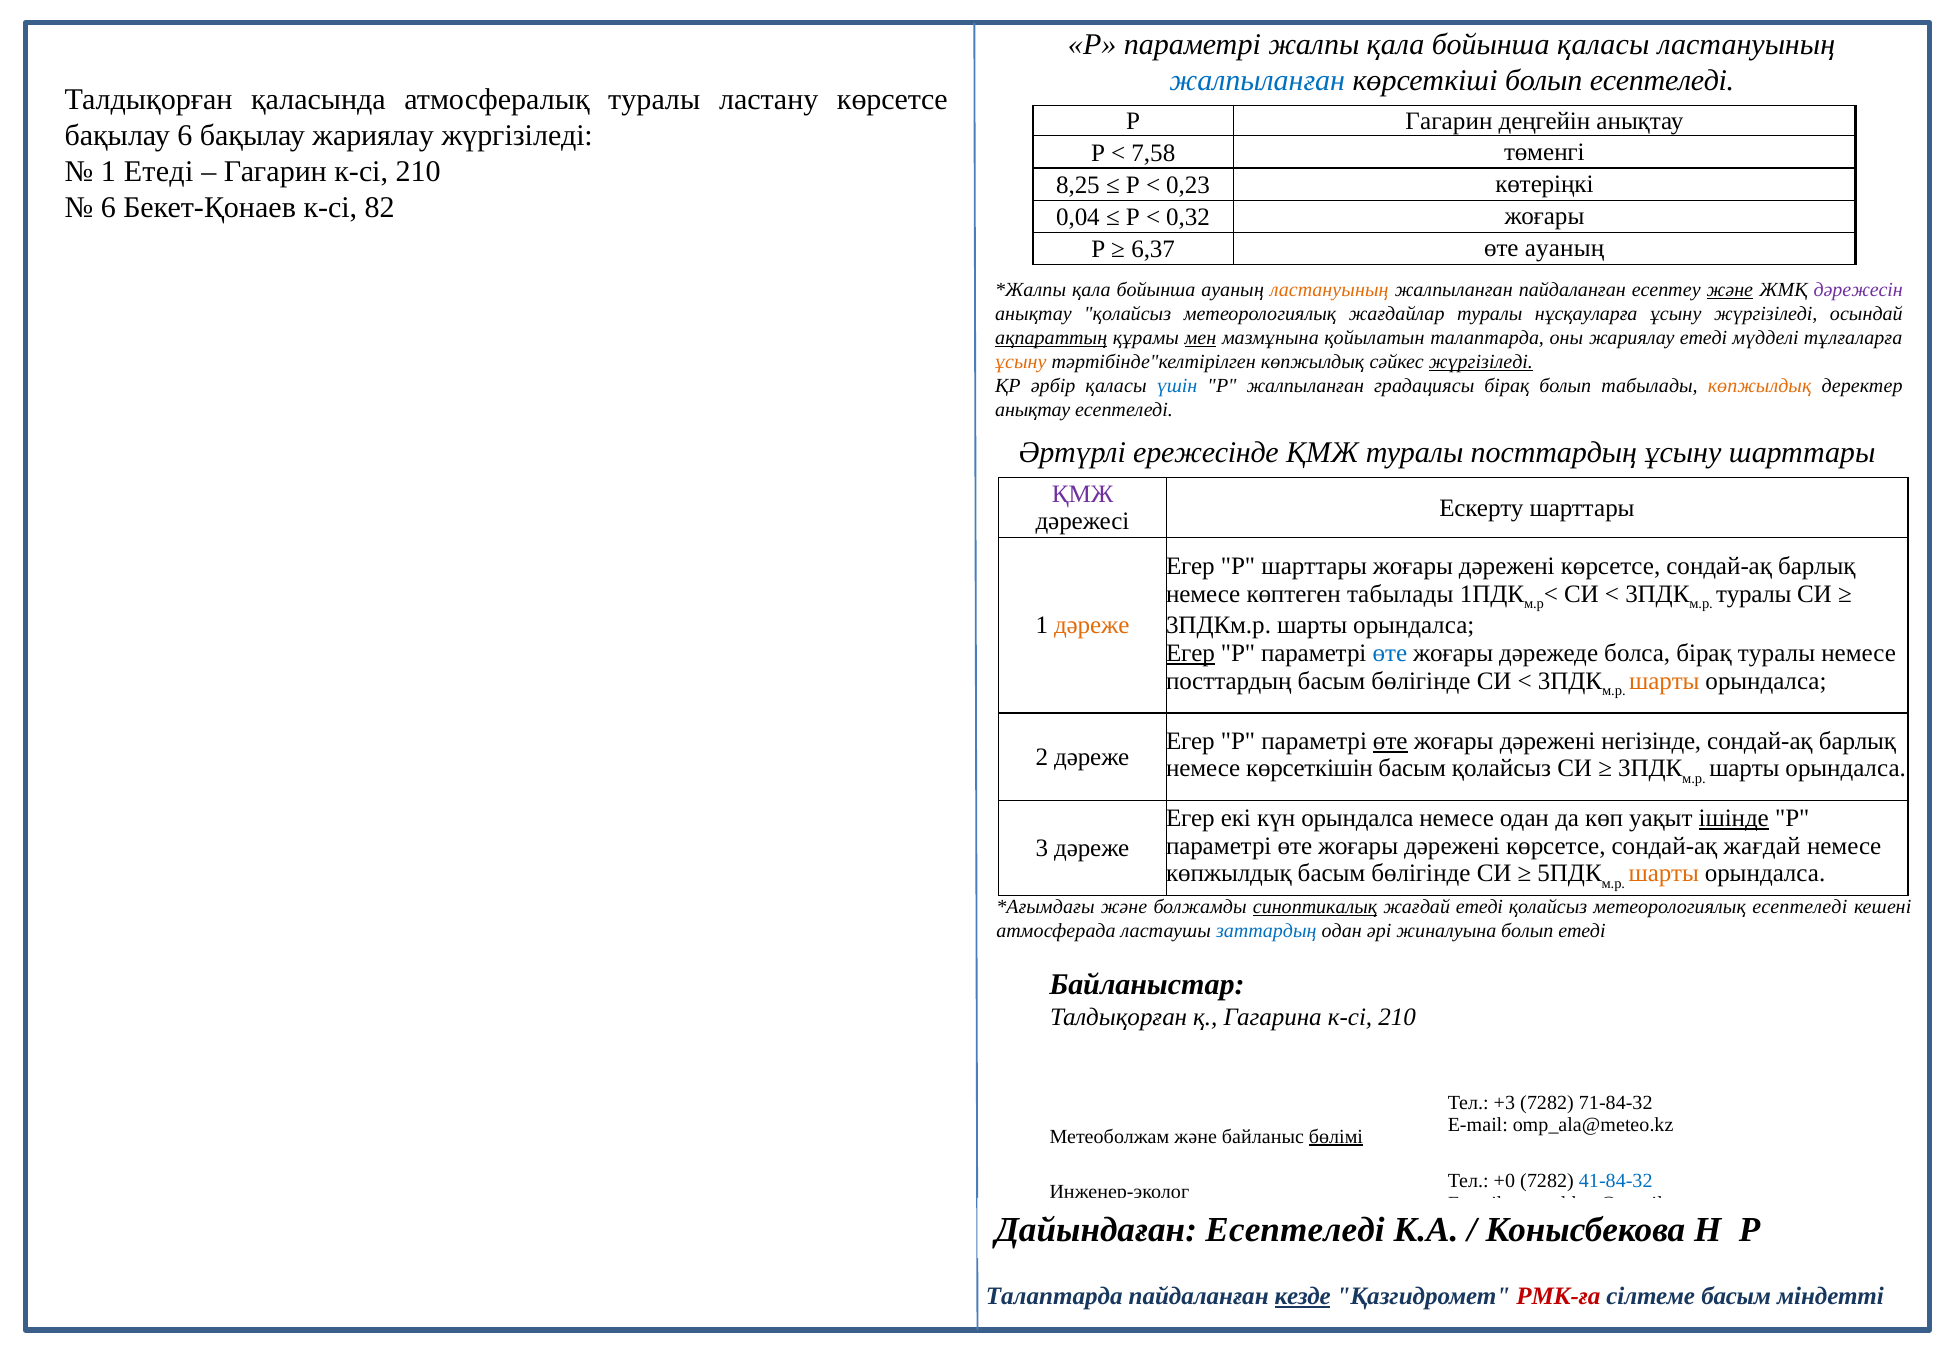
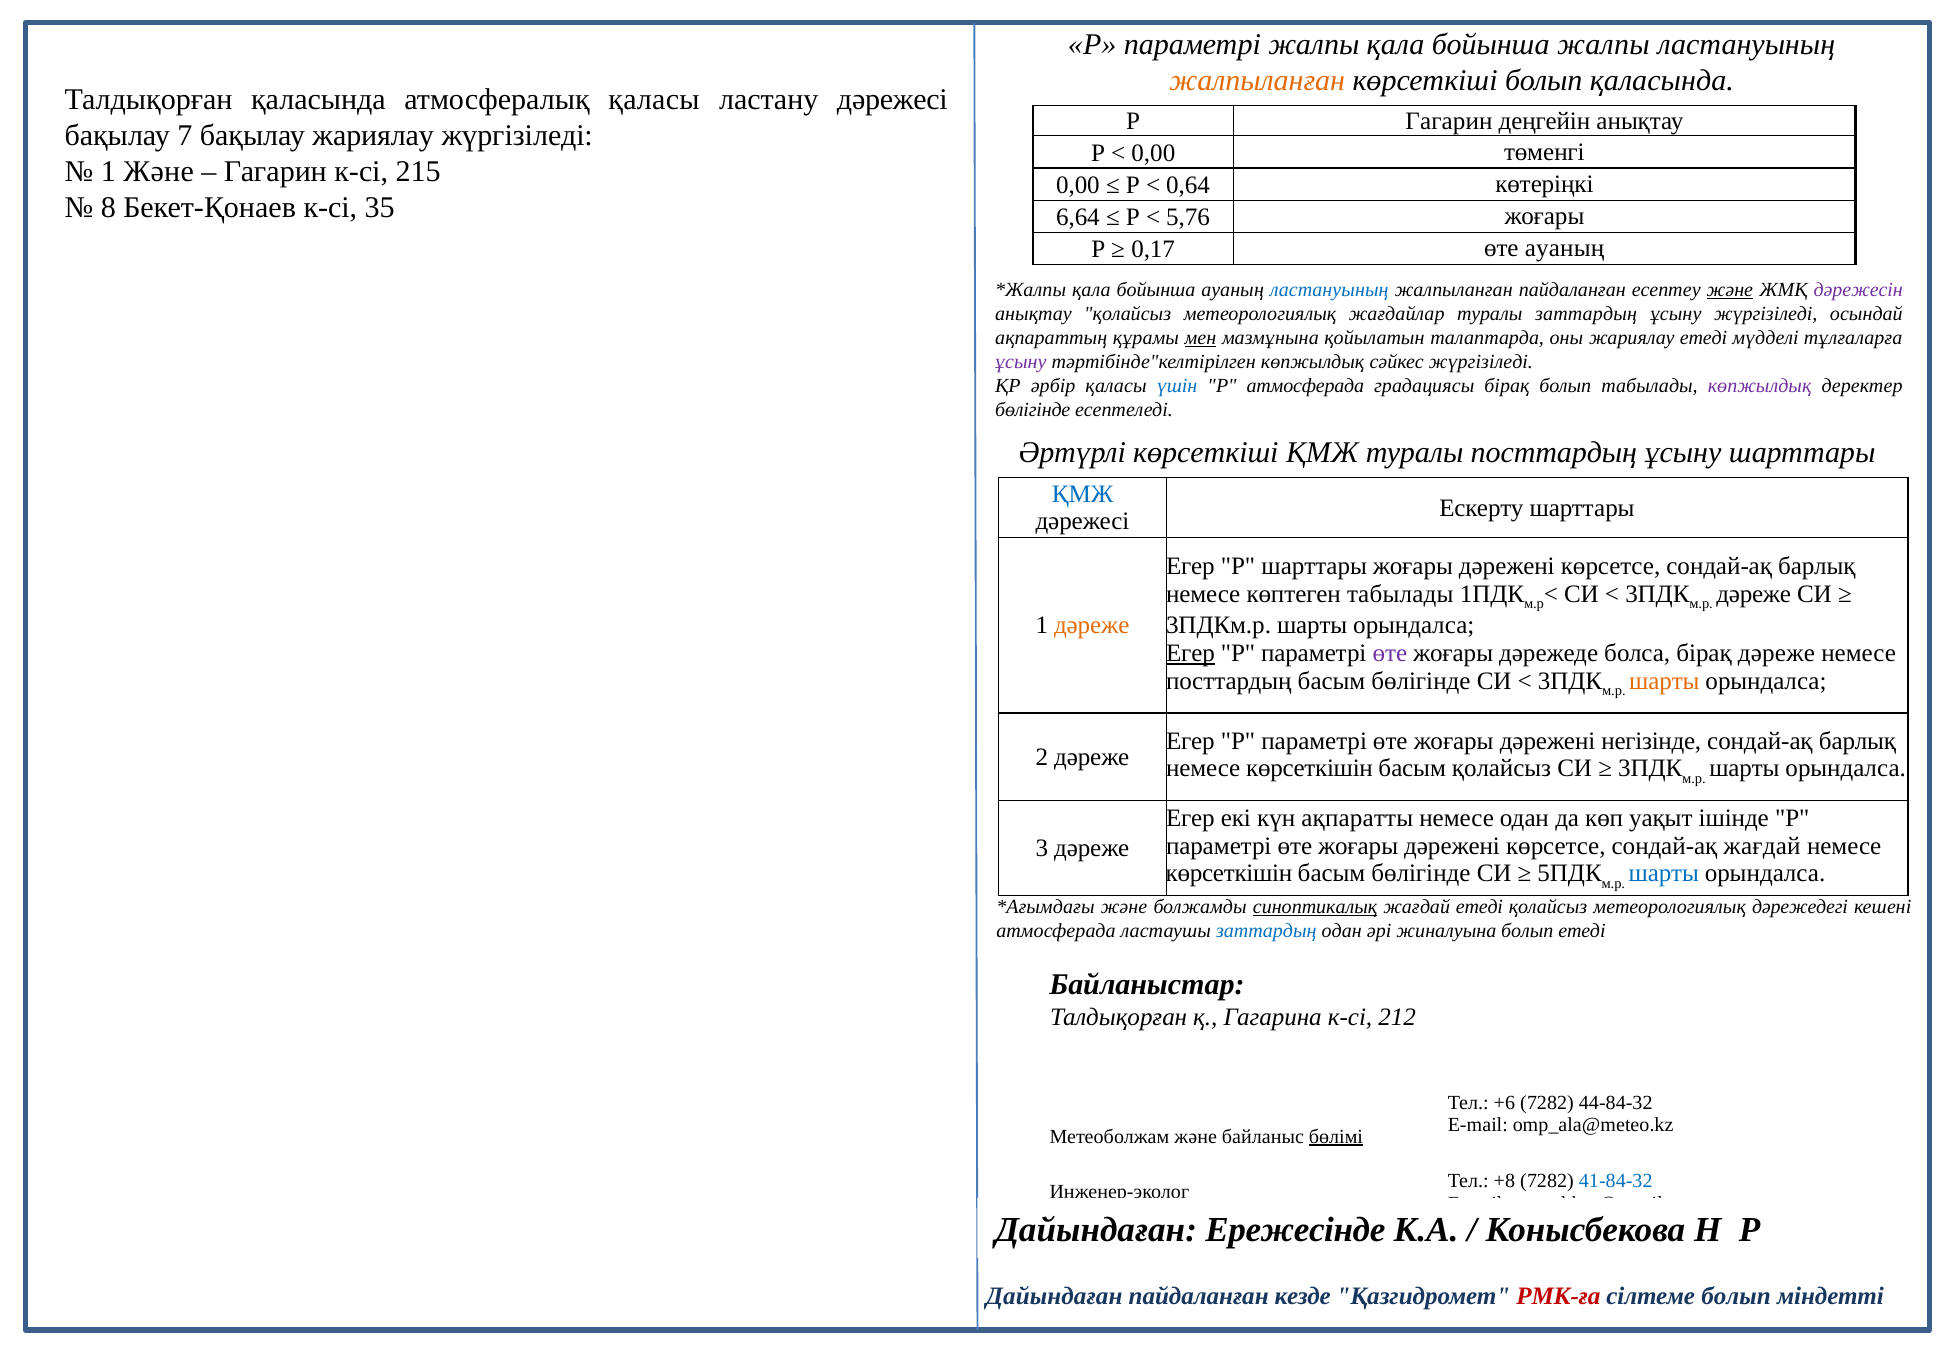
бойынша қаласы: қаласы -> жалпы
жалпыланған at (1257, 80) colour: blue -> orange
болып есептеледі: есептеледі -> қаласында
атмосфералық туралы: туралы -> қаласы
ластану көрсетсе: көрсетсе -> дәрежесі
бақылау 6: 6 -> 7
7,58 at (1153, 153): 7,58 -> 0,00
1 Етеді: Етеді -> Және
Гагарин к-сі 210: 210 -> 215
8,25 at (1078, 185): 8,25 -> 0,00
0,23: 0,23 -> 0,64
6 at (108, 208): 6 -> 8
82: 82 -> 35
0,04: 0,04 -> 6,64
0,32: 0,32 -> 5,76
6,37: 6,37 -> 0,17
ластануының at (1329, 290) colour: orange -> blue
туралы нұсқауларға: нұсқауларға -> заттардың
ақпараттың underline: present -> none
ұсыну at (1021, 362) colour: orange -> purple
жүргізіледі at (1481, 362) underline: present -> none
Р жалпыланған: жалпыланған -> атмосферада
көпжылдық at (1760, 386) colour: orange -> purple
анықтау at (1033, 410): анықтау -> бөлігінде
Әртүрлі ережесінде: ережесінде -> көрсеткіші
ҚМЖ at (1083, 494) colour: purple -> blue
туралы at (1754, 594): туралы -> дәреже
өте at (1390, 653) colour: blue -> purple
бірақ туралы: туралы -> дәреже
өте at (1390, 741) underline: present -> none
күн орындалса: орындалса -> ақпаратты
ішінде underline: present -> none
көпжылдық at (1229, 874): көпжылдық -> көрсеткішін
шарты at (1664, 874) colour: orange -> blue
метеорологиялық есептеледі: есептеледі -> дәрежедегі
Гагарина к-сі 210: 210 -> 212
+3: +3 -> +6
71-84-32: 71-84-32 -> 44-84-32
+0: +0 -> +8
Дайындаған Есептеледі: Есептеледі -> Ережесінде
Талаптарда at (1054, 1297): Талаптарда -> Дайындаған
кезде underline: present -> none
сілтеме басым: басым -> болып
